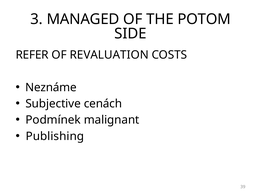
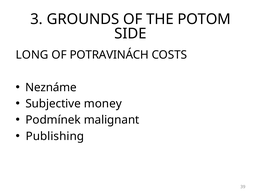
MANAGED: MANAGED -> GROUNDS
REFER: REFER -> LONG
REVALUATION: REVALUATION -> POTRAVINÁCH
cenách: cenách -> money
